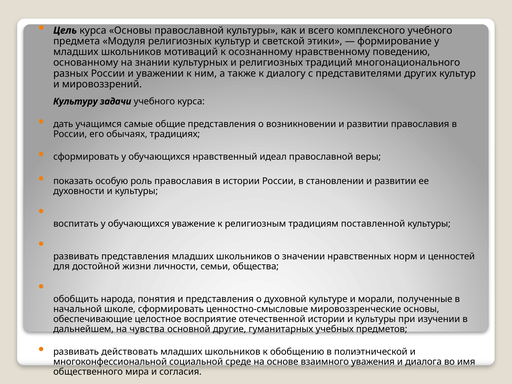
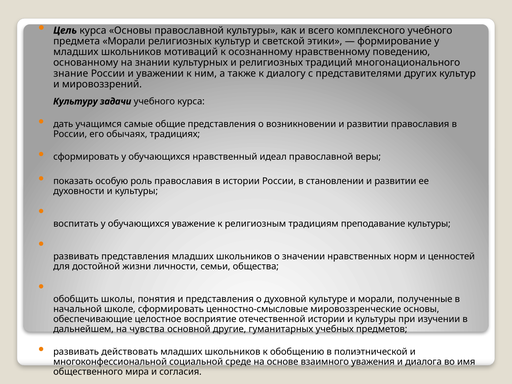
предмета Модуля: Модуля -> Морали
разных: разных -> знание
поставленной: поставленной -> преподавание
народа: народа -> школы
